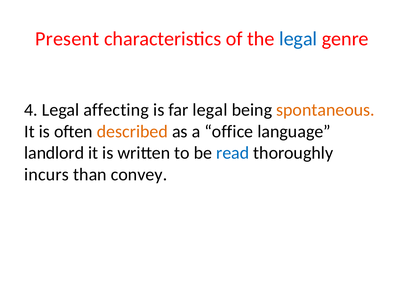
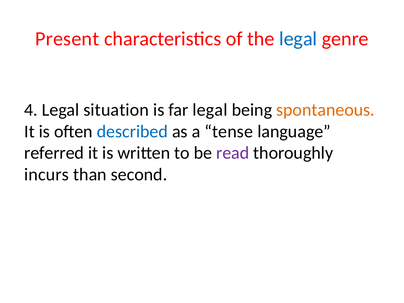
affecting: affecting -> situation
described colour: orange -> blue
office: office -> tense
landlord: landlord -> referred
read colour: blue -> purple
convey: convey -> second
